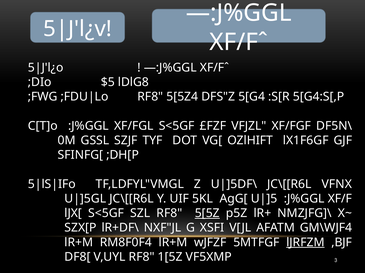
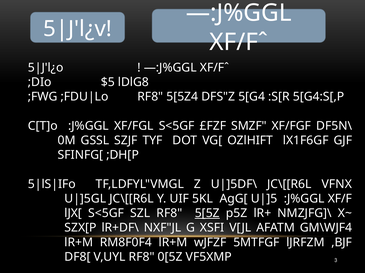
VFJZL: VFJZL -> SMZF
lJRFZM underline: present -> none
1[5Z: 1[5Z -> 0[5Z
